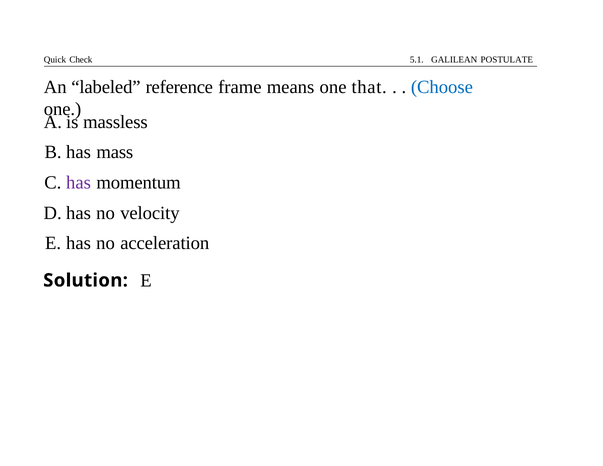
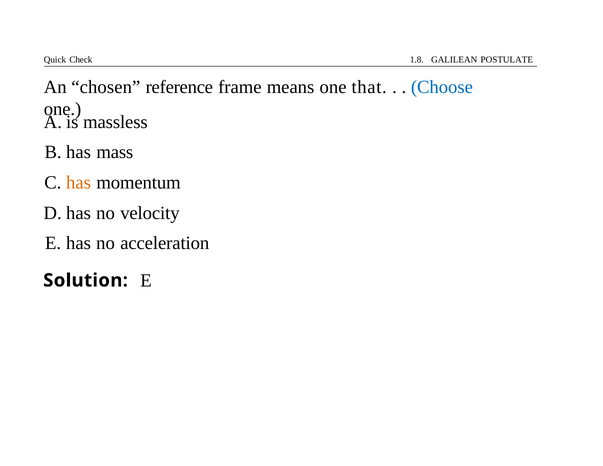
5.1: 5.1 -> 1.8
labeled: labeled -> chosen
has at (78, 183) colour: purple -> orange
